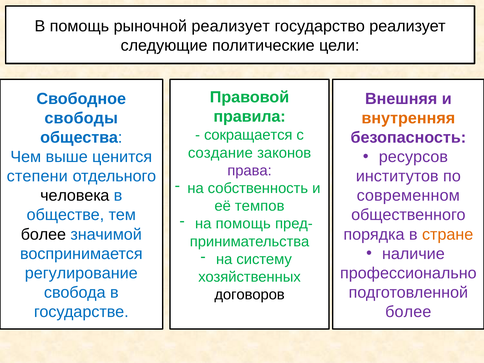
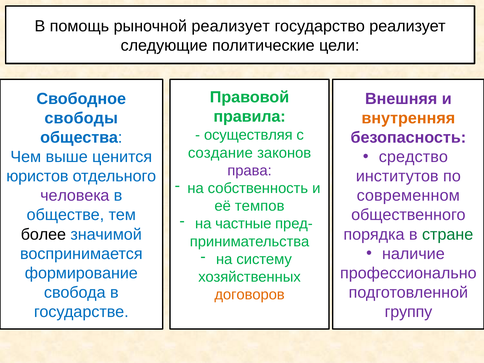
сокращается: сокращается -> осуществляя
ресурсов: ресурсов -> средство
степени: степени -> юристов
человека colour: black -> purple
на помощь: помощь -> частные
стране colour: orange -> green
регулирование: регулирование -> формирование
договоров colour: black -> orange
более at (408, 312): более -> группу
